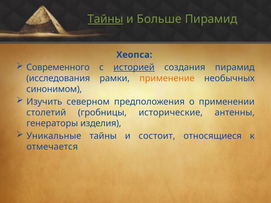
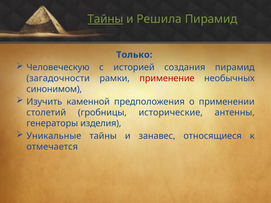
Больше: Больше -> Решила
Хеопса: Хеопса -> Только
Современного: Современного -> Человеческую
историей underline: present -> none
исследования: исследования -> загадочности
применение colour: orange -> red
северном: северном -> каменной
состоит: состоит -> занавес
